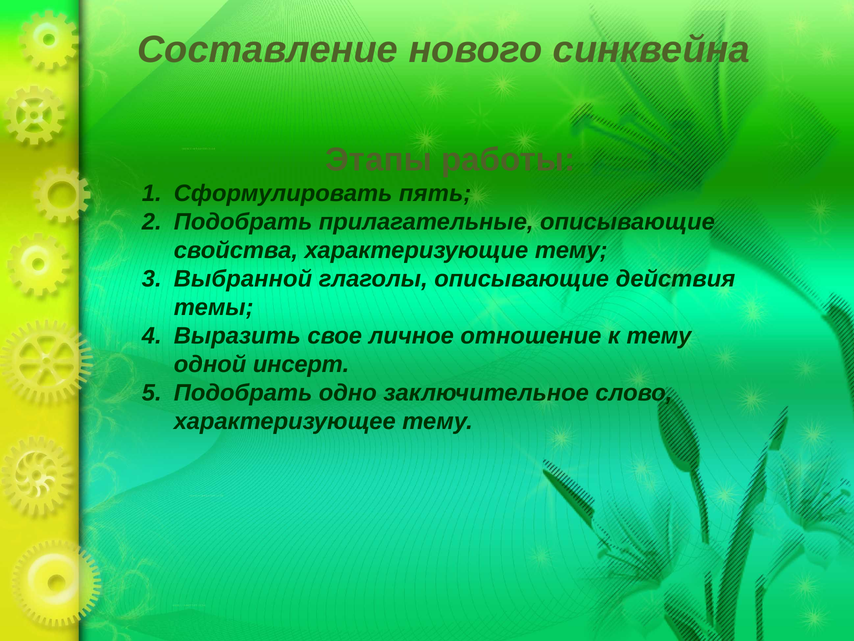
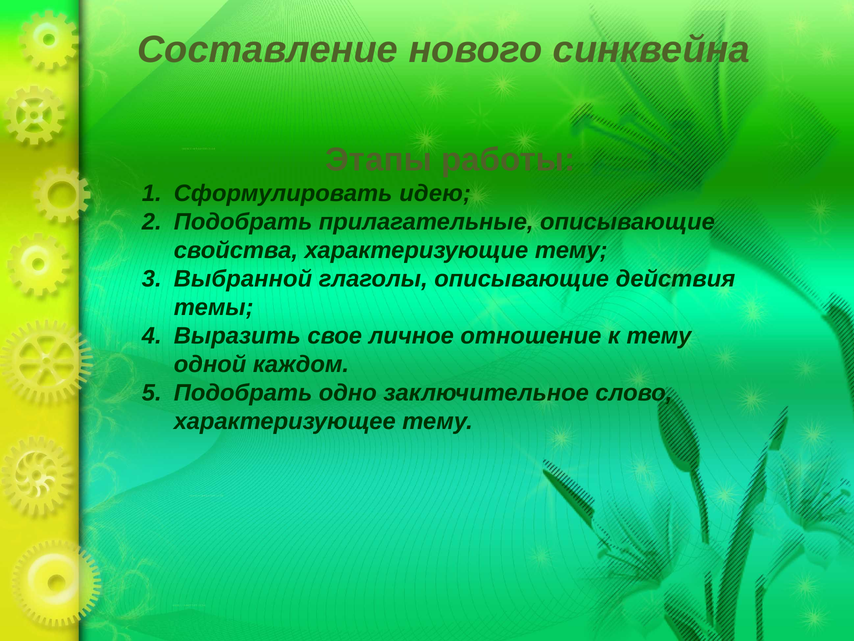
пять: пять -> идею
инсерт: инсерт -> каждом
